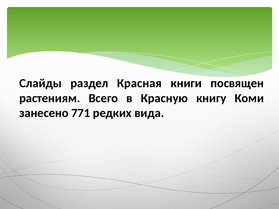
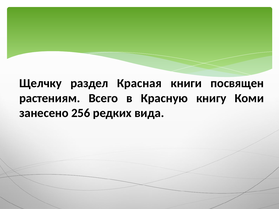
Слайды: Слайды -> Щелчку
771: 771 -> 256
